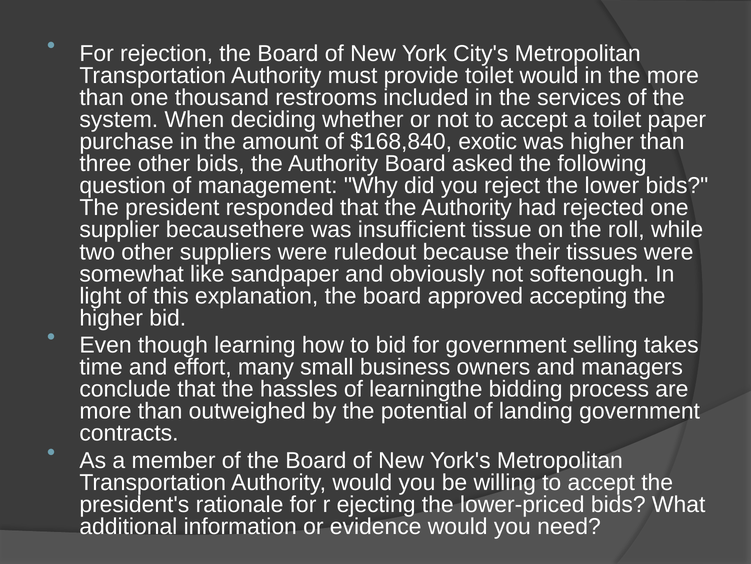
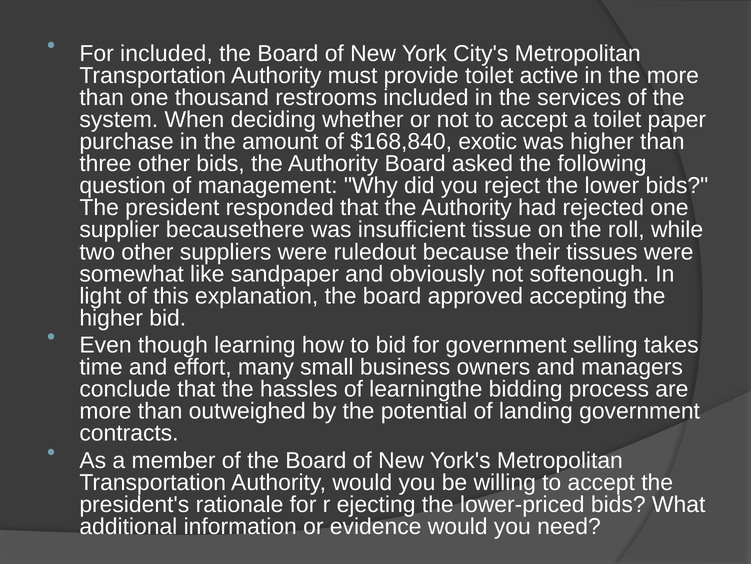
For rejection: rejection -> included
toilet would: would -> active
